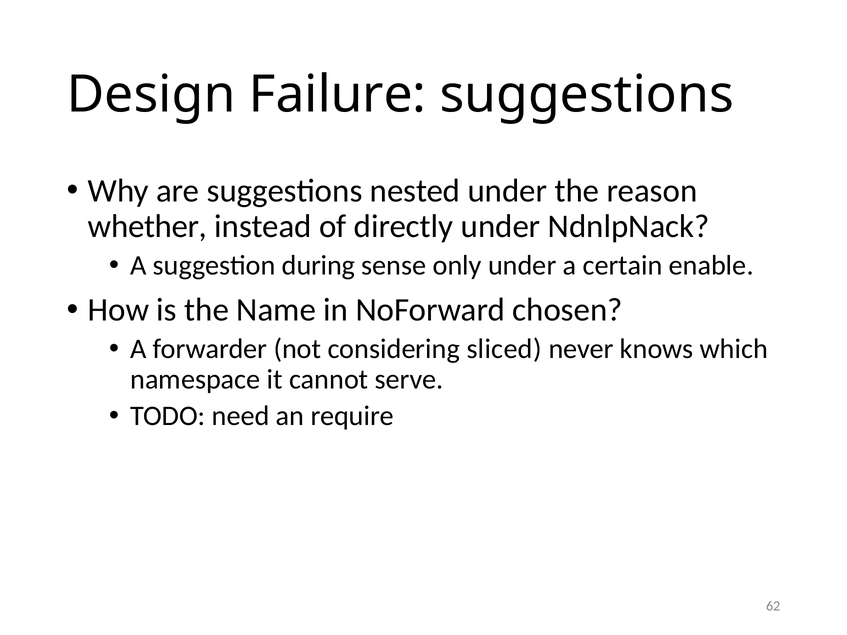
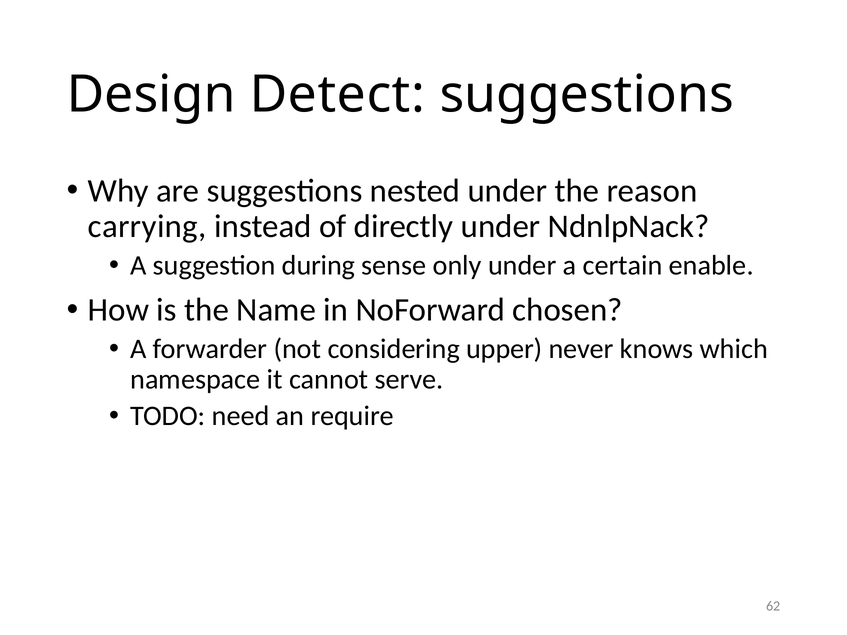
Failure: Failure -> Detect
whether: whether -> carrying
sliced: sliced -> upper
